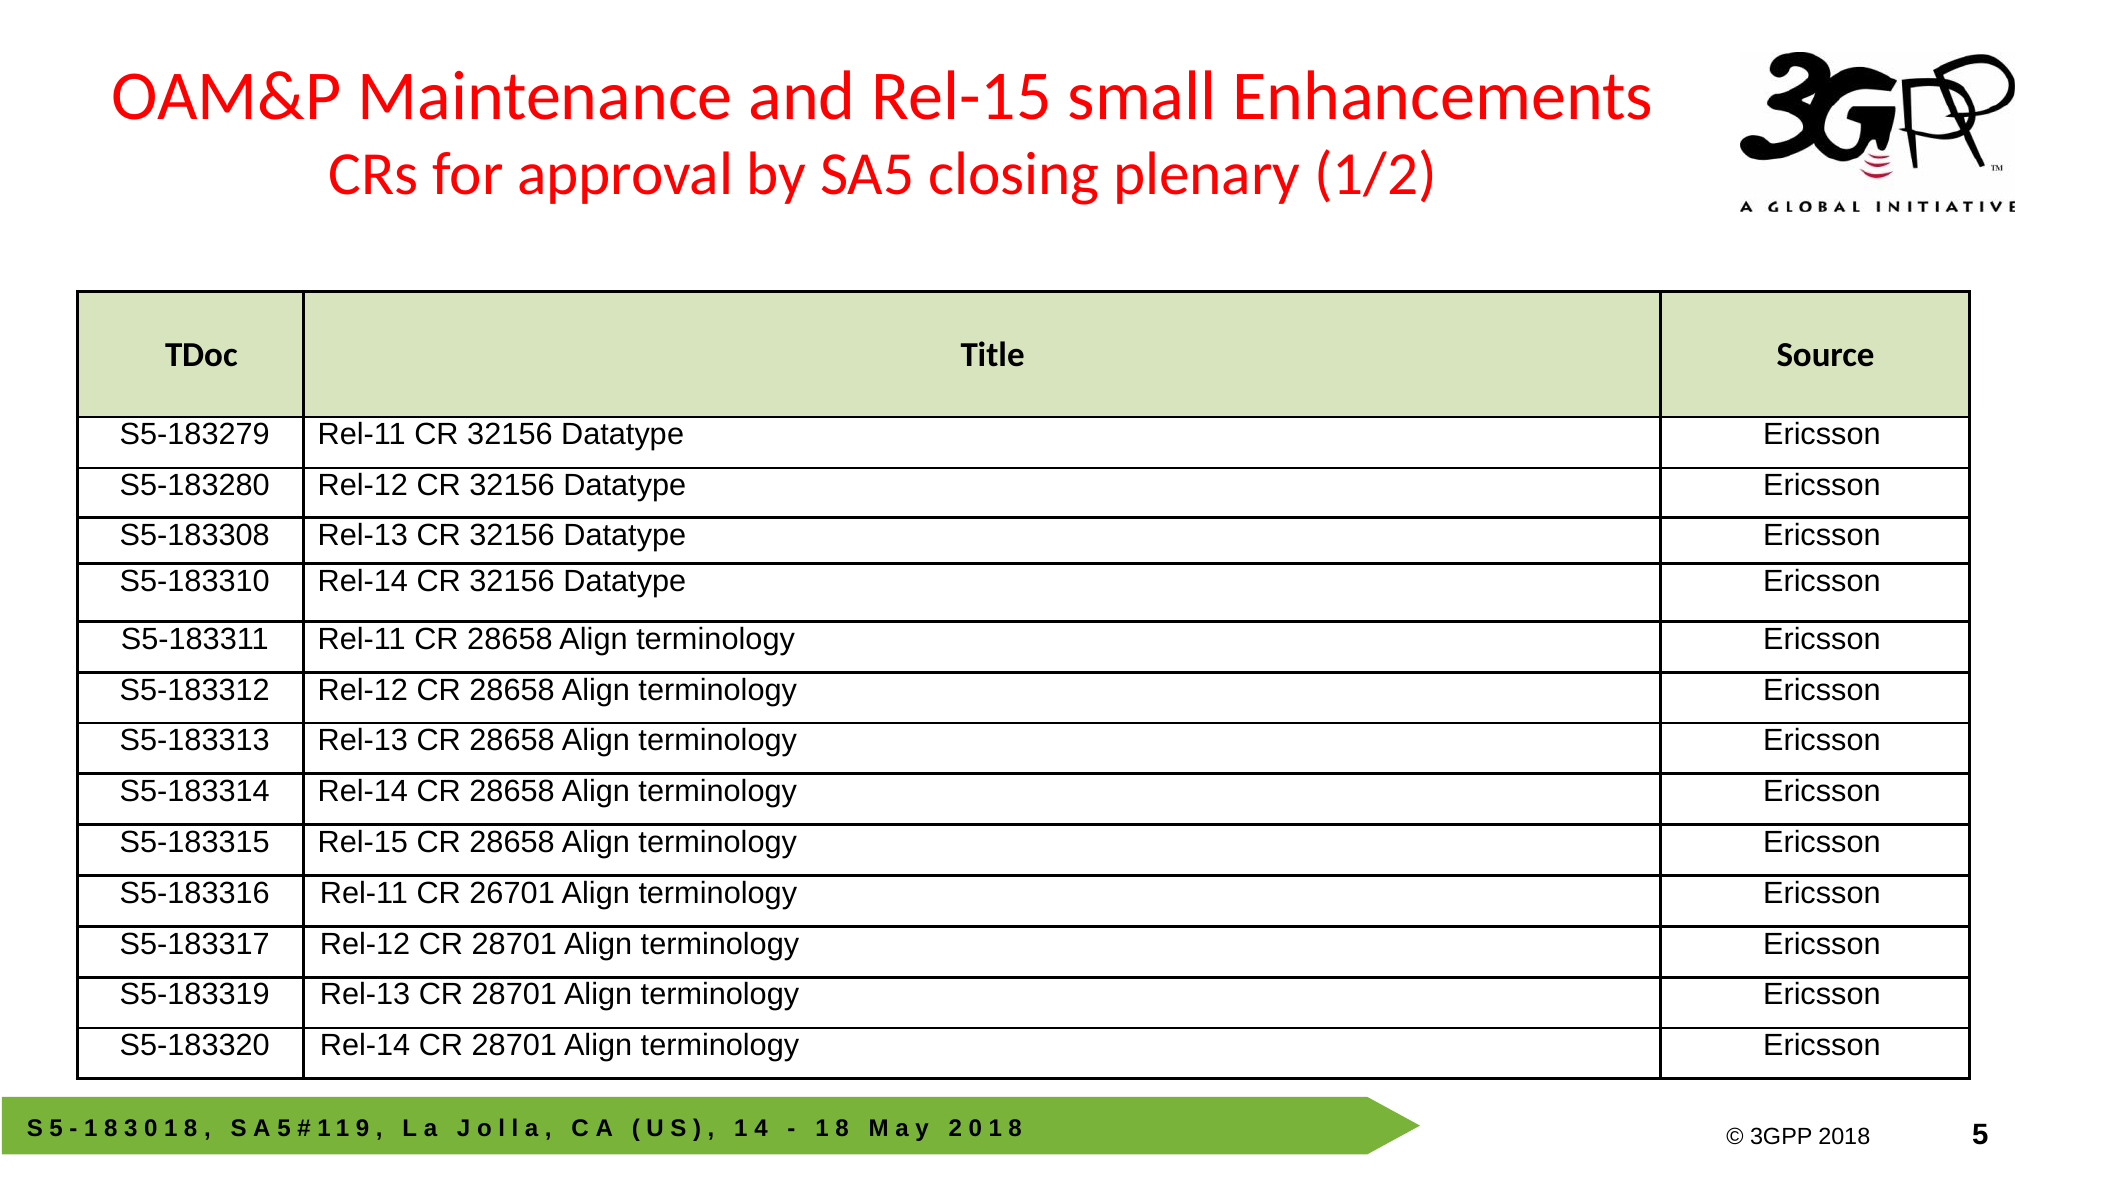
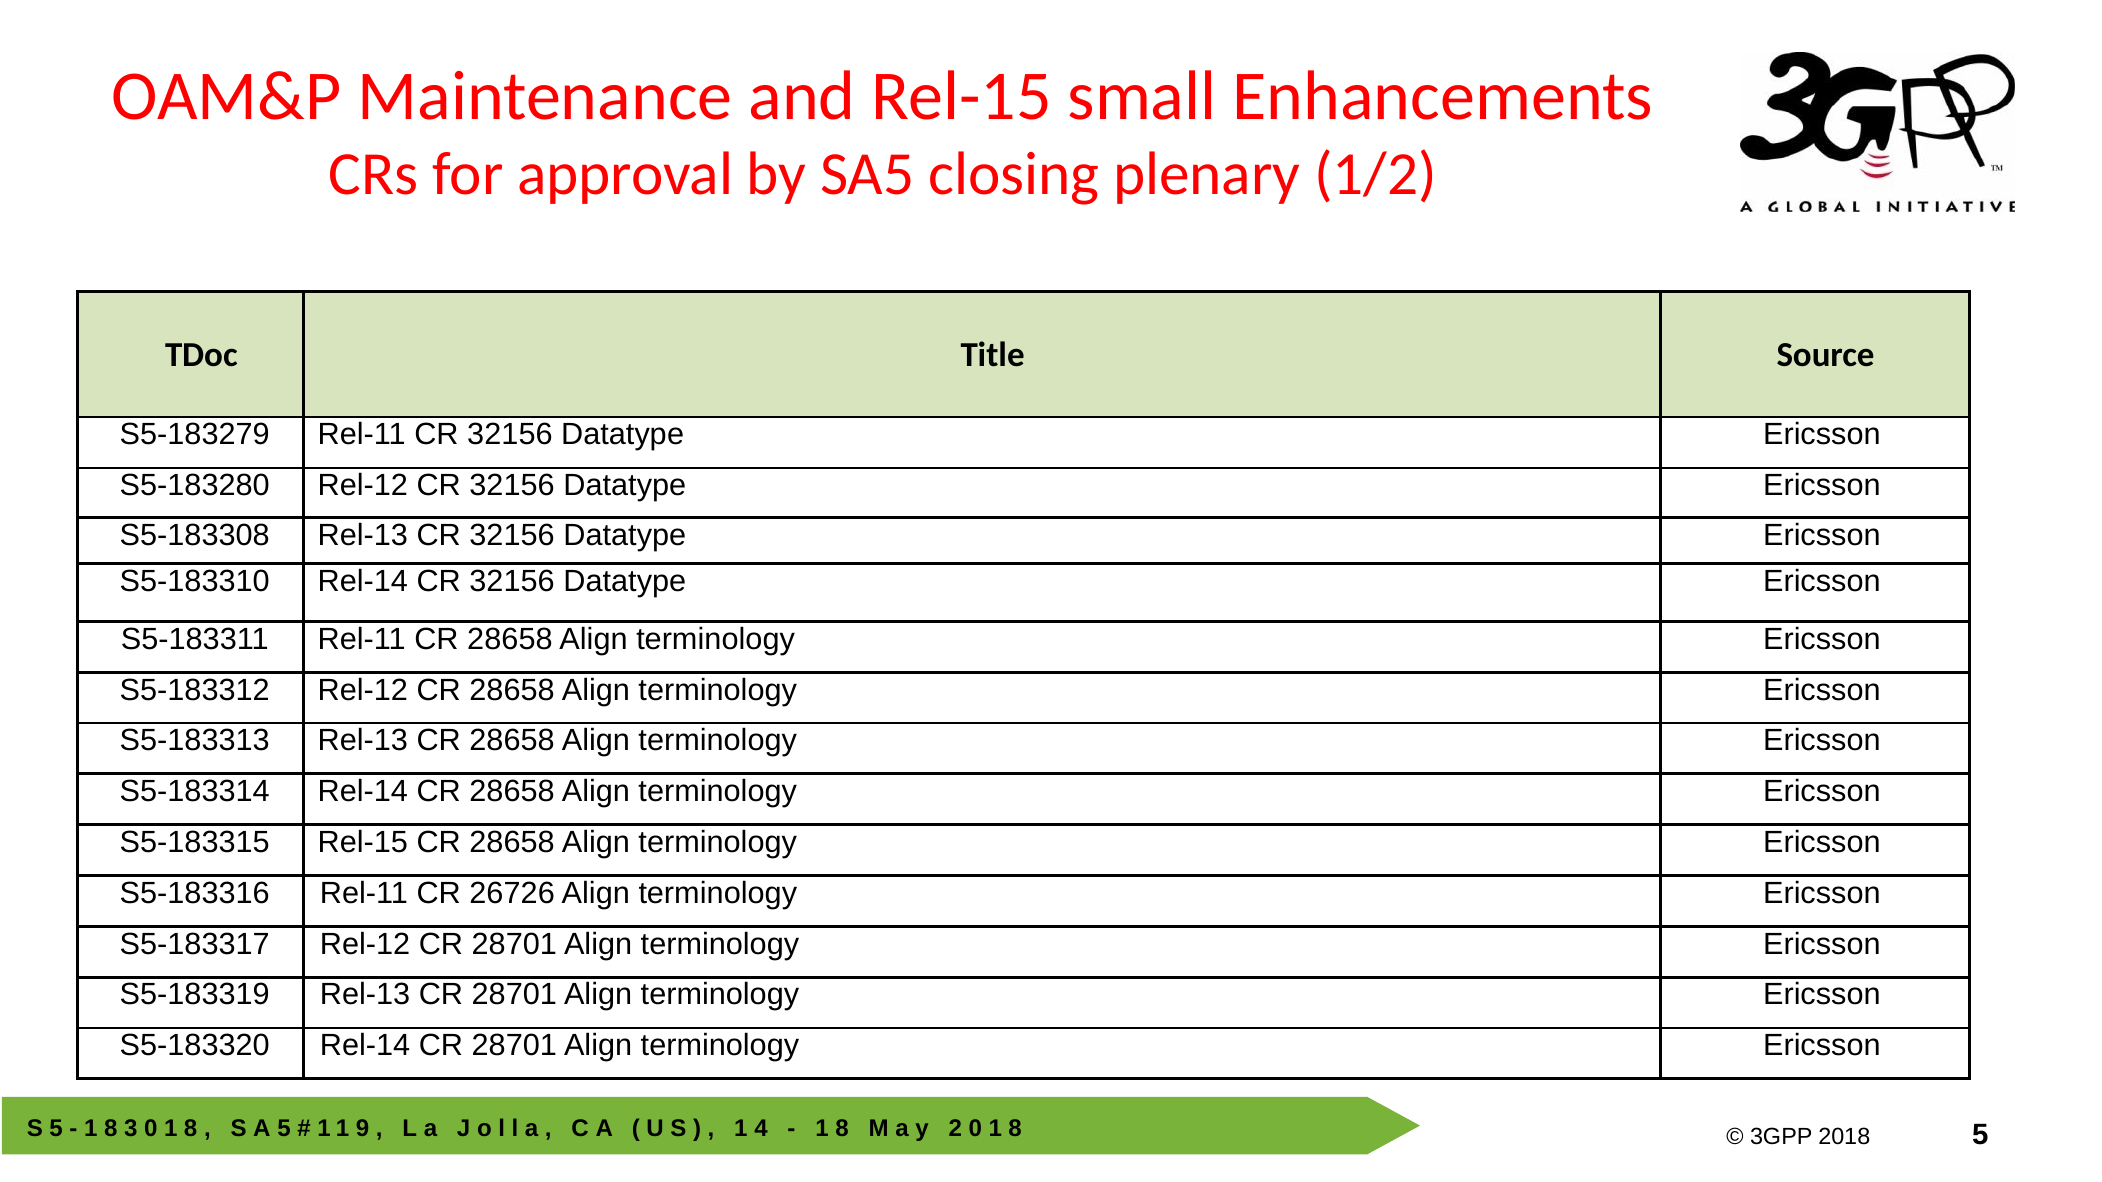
26701: 26701 -> 26726
